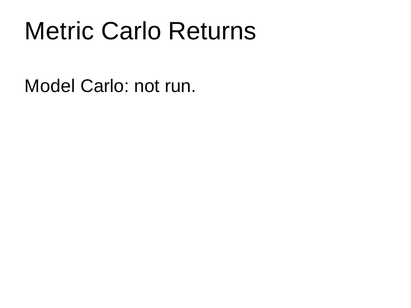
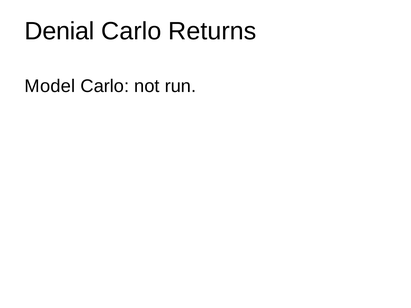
Metric: Metric -> Denial
